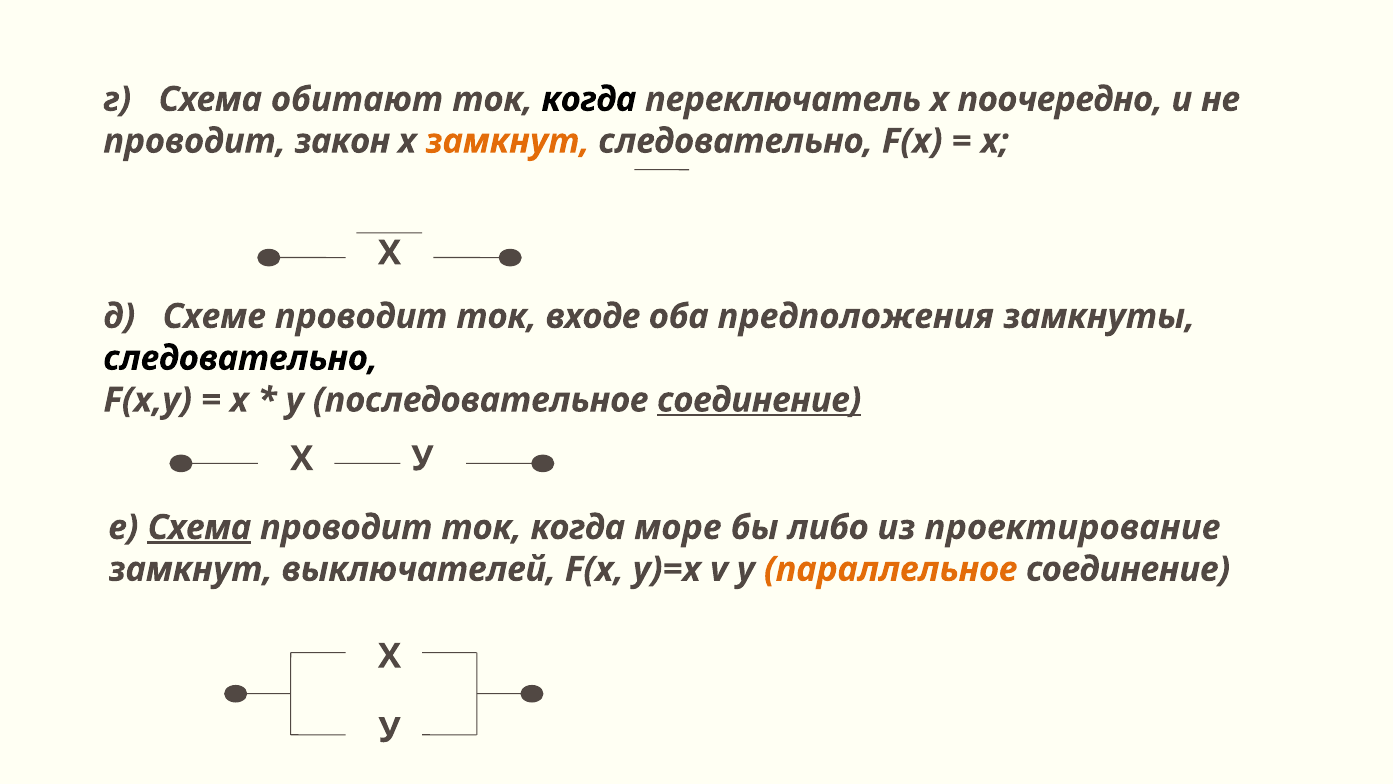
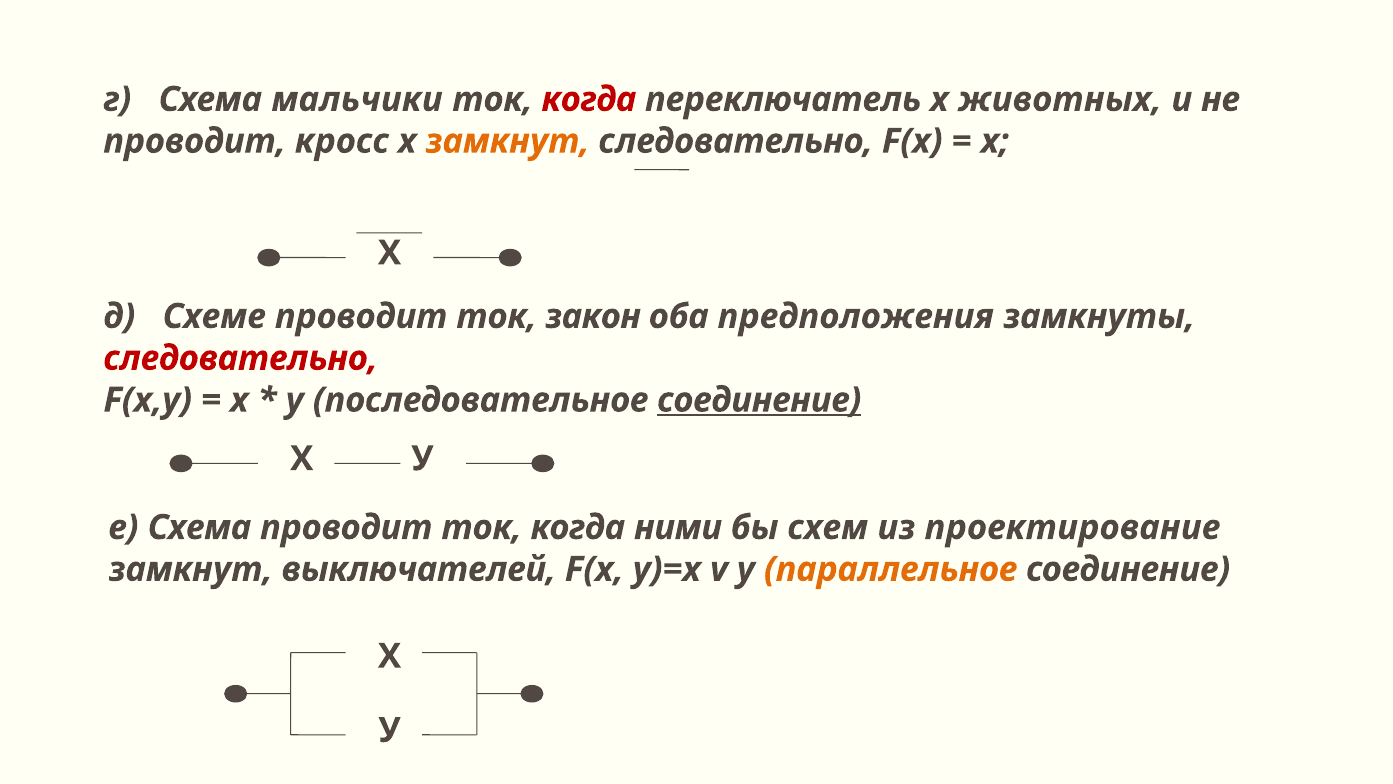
обитают: обитают -> мальчики
когда at (589, 99) colour: black -> red
поочередно: поочередно -> животных
закон: закон -> кросс
входе: входе -> закон
следовательно at (241, 358) colour: black -> red
Схема at (199, 527) underline: present -> none
море: море -> ними
либо: либо -> схем
